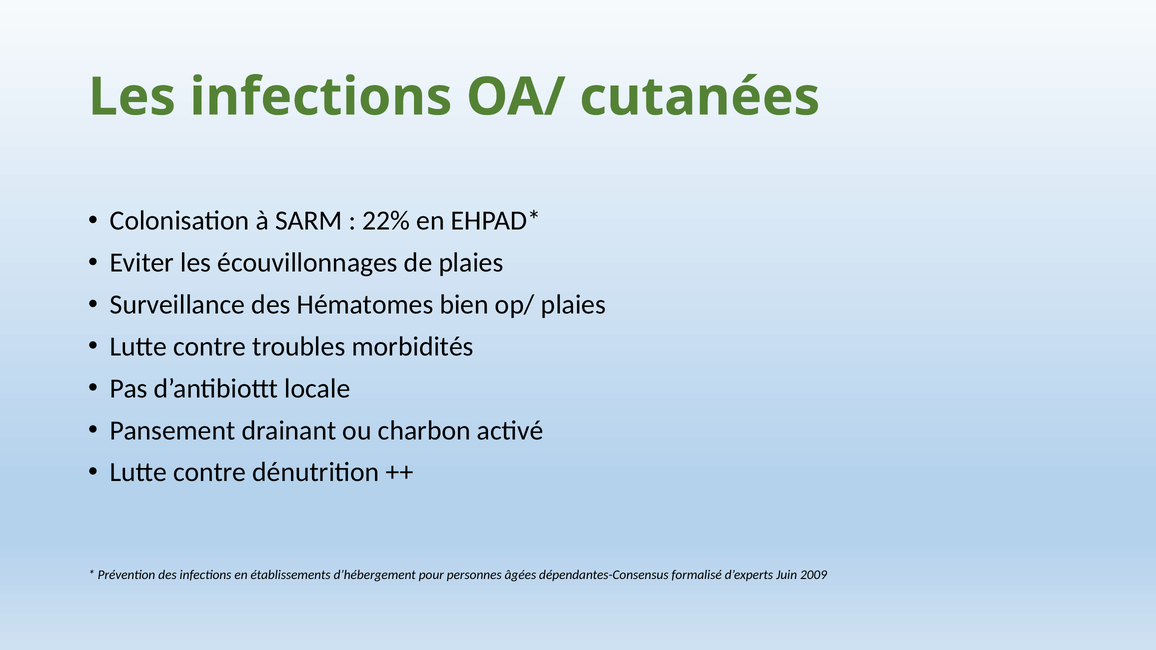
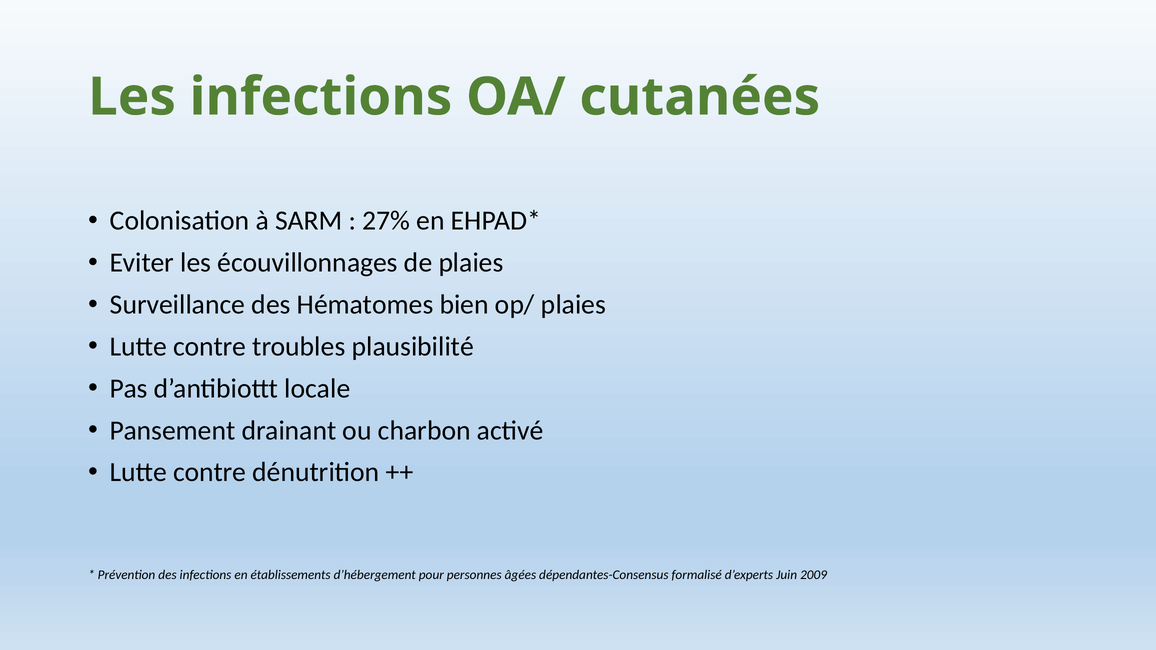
22%: 22% -> 27%
morbidités: morbidités -> plausibilité
